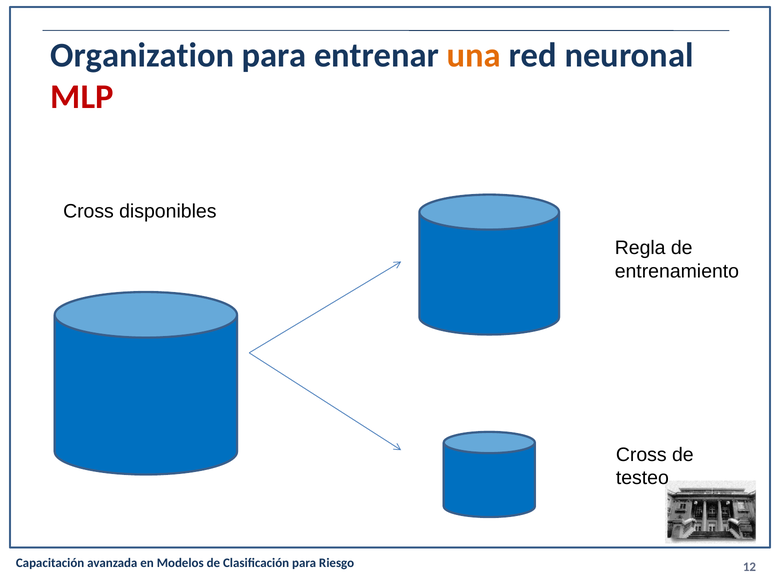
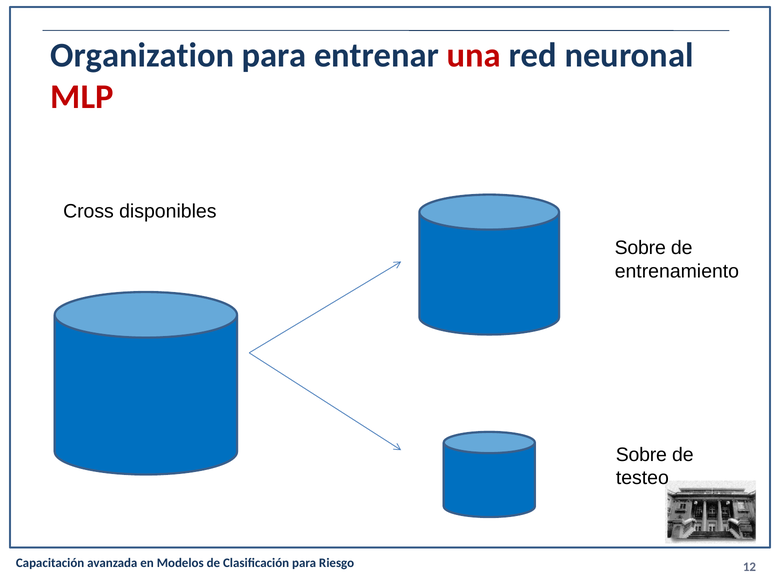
una colour: orange -> red
Regla at (640, 248): Regla -> Sobre
Cross at (641, 454): Cross -> Sobre
